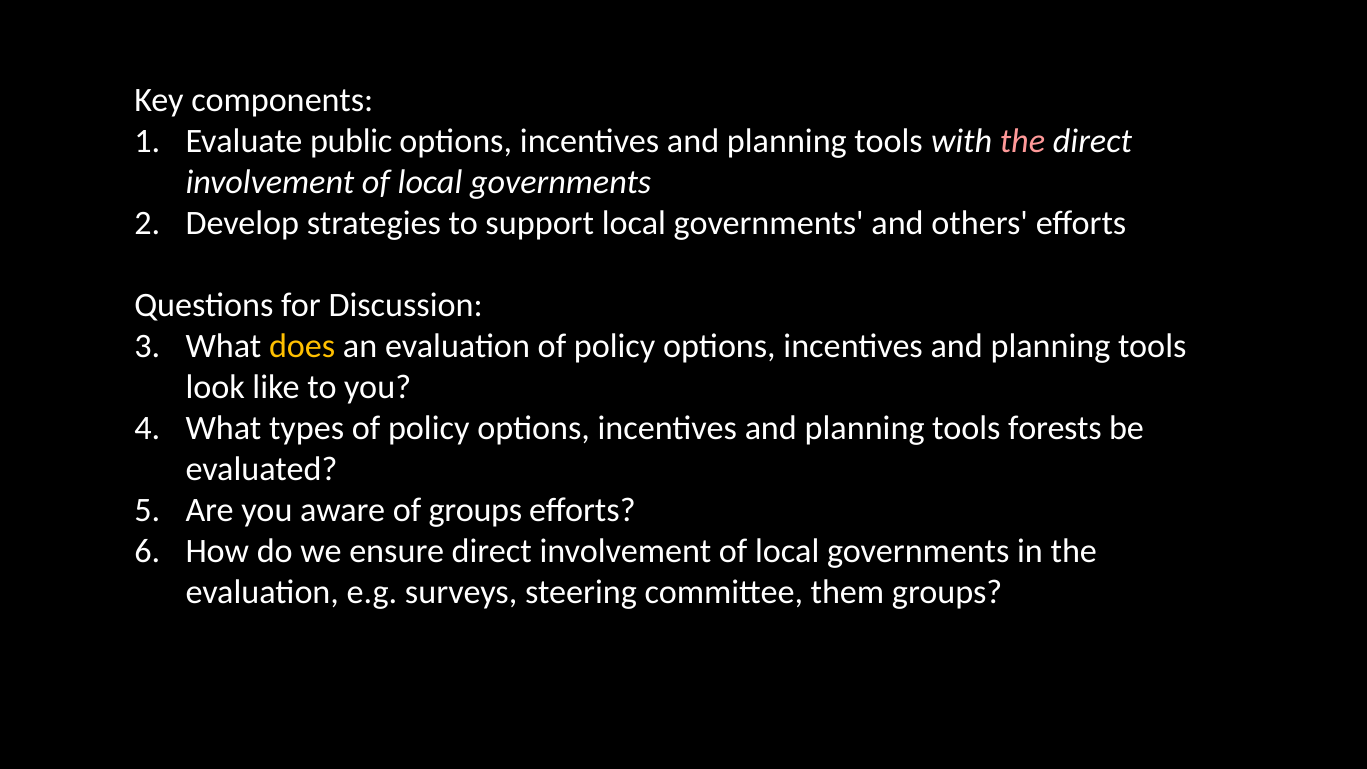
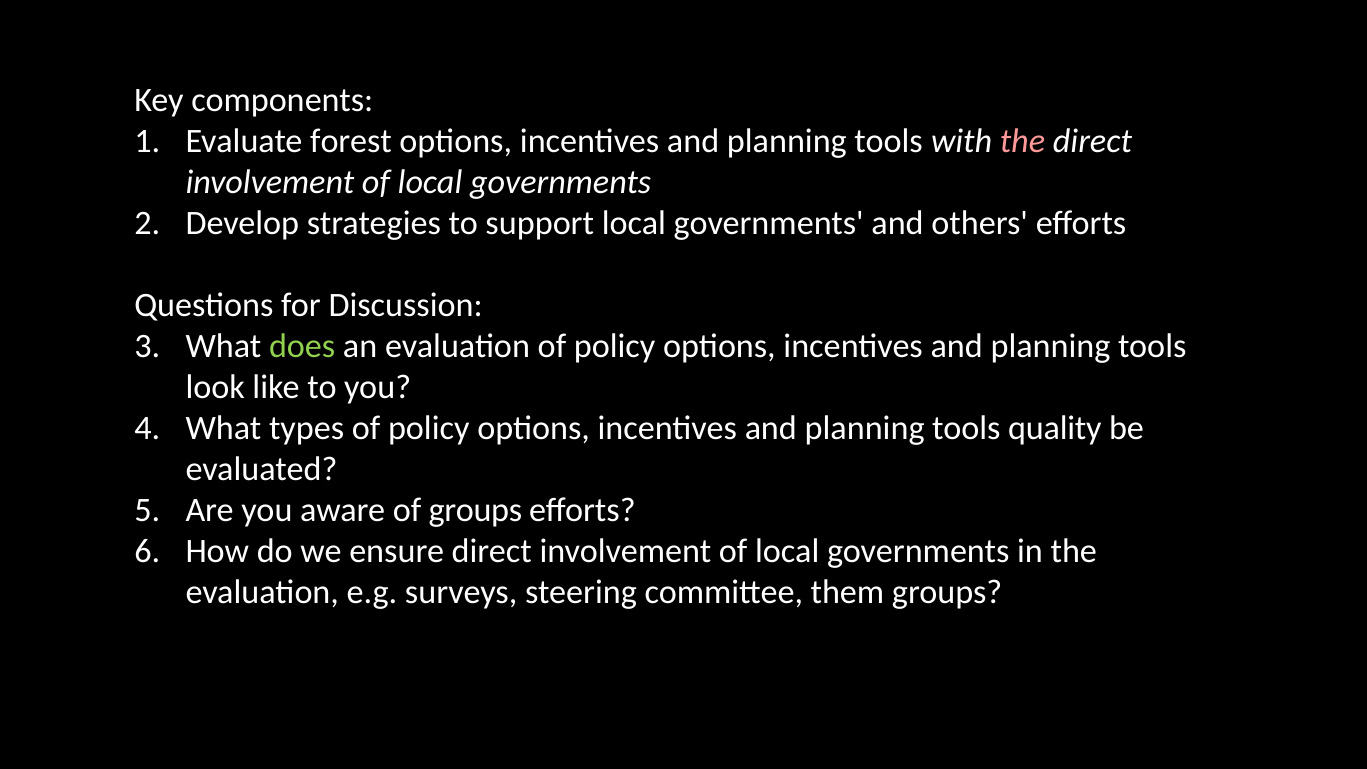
public: public -> forest
does colour: yellow -> light green
forests: forests -> quality
